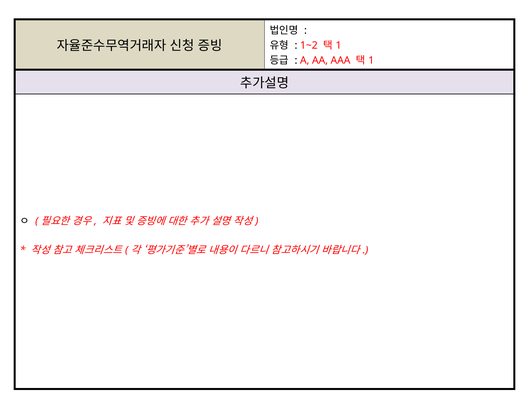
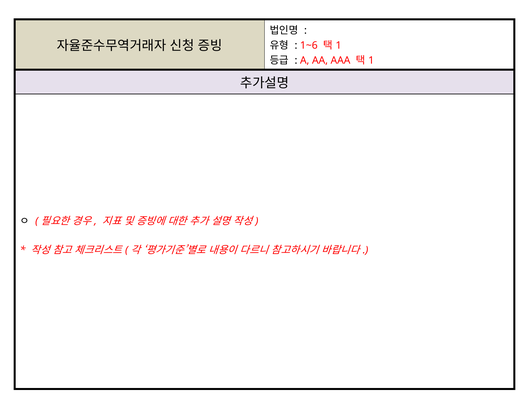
1~2: 1~2 -> 1~6
